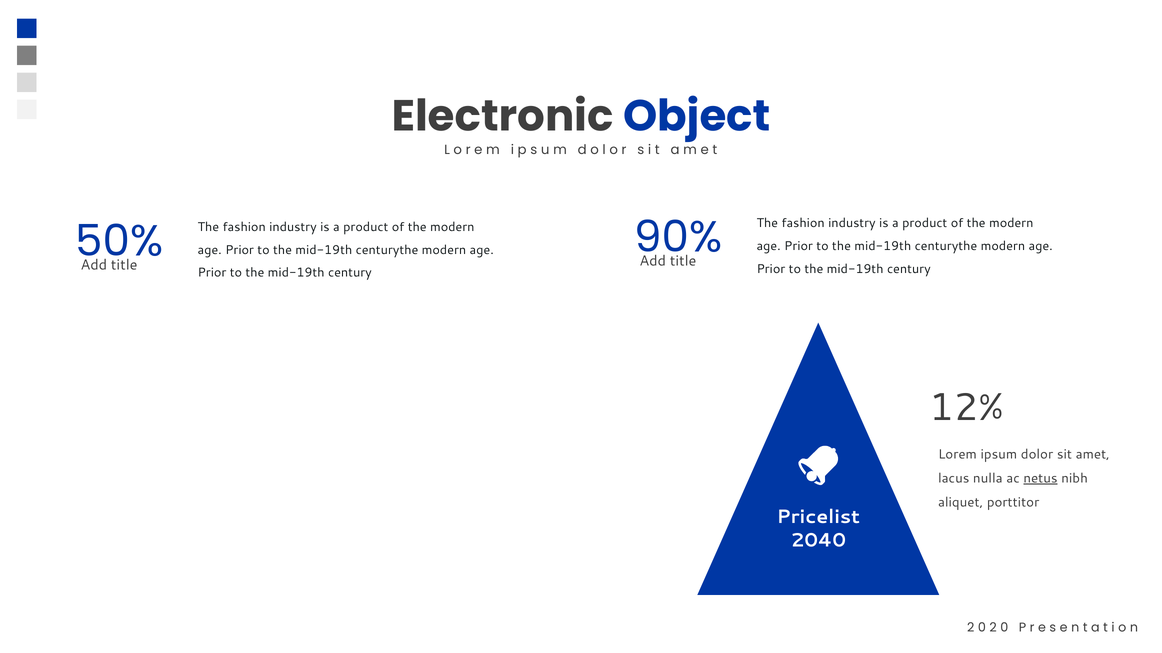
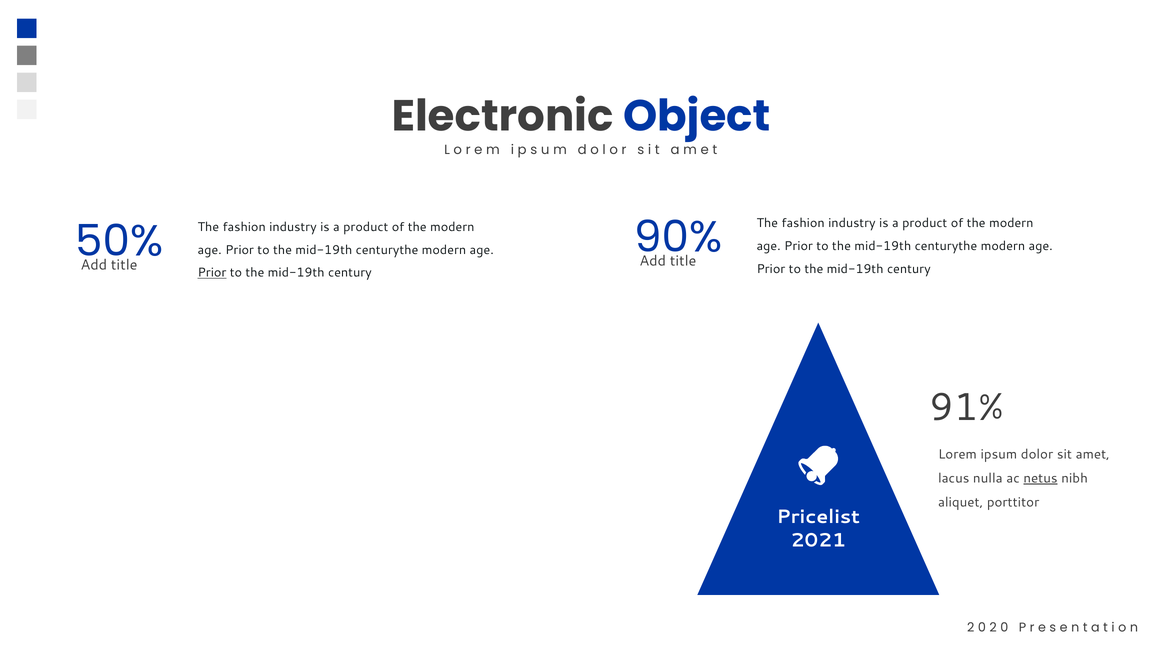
Prior at (212, 273) underline: none -> present
12%: 12% -> 91%
2040: 2040 -> 2021
